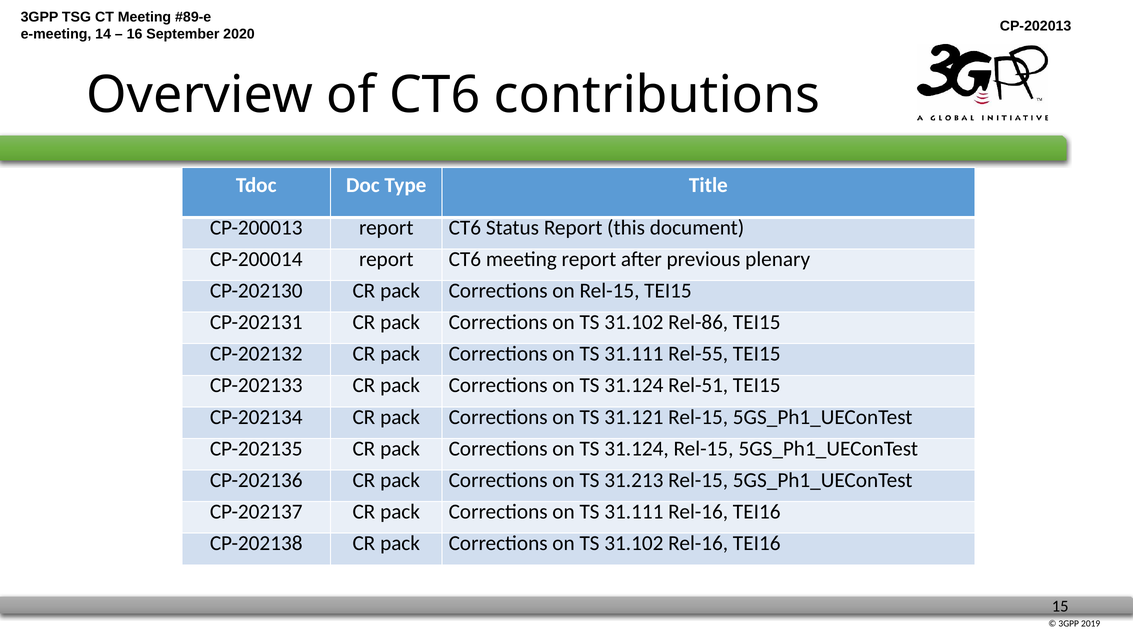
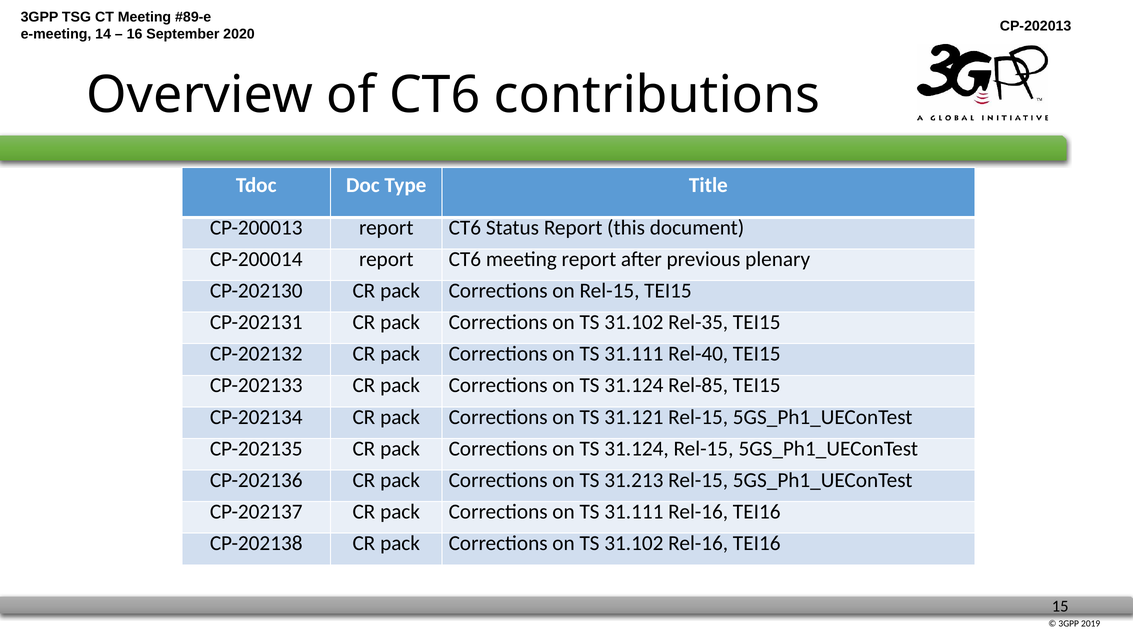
Rel-86: Rel-86 -> Rel-35
Rel-55: Rel-55 -> Rel-40
Rel-51: Rel-51 -> Rel-85
